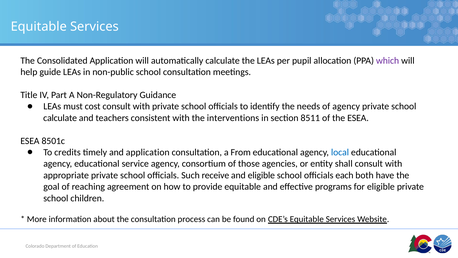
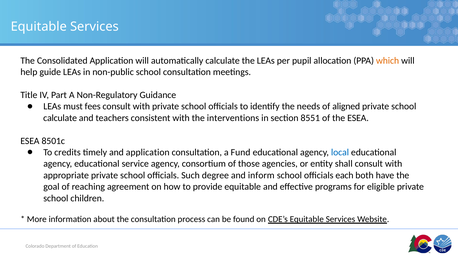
which colour: purple -> orange
cost: cost -> fees
of agency: agency -> aligned
8511: 8511 -> 8551
From: From -> Fund
receive: receive -> degree
and eligible: eligible -> inform
